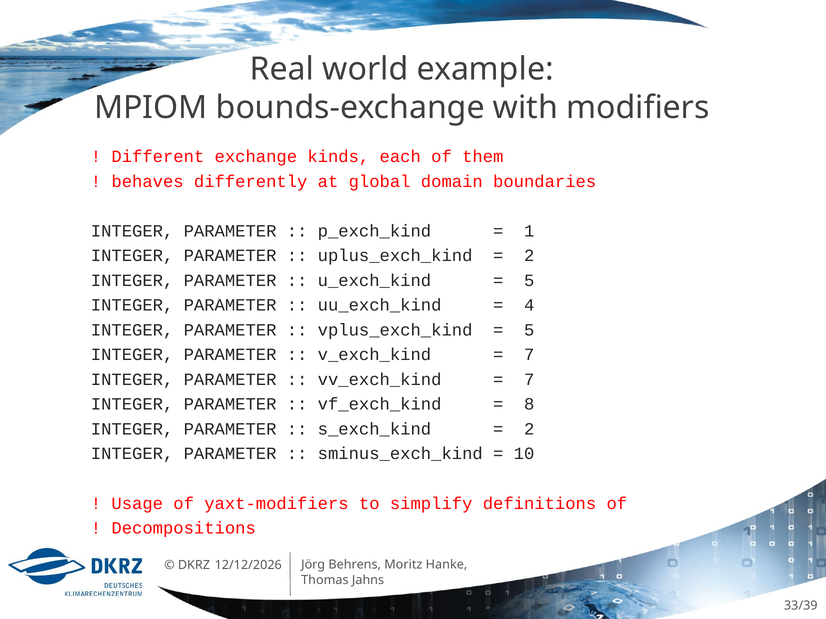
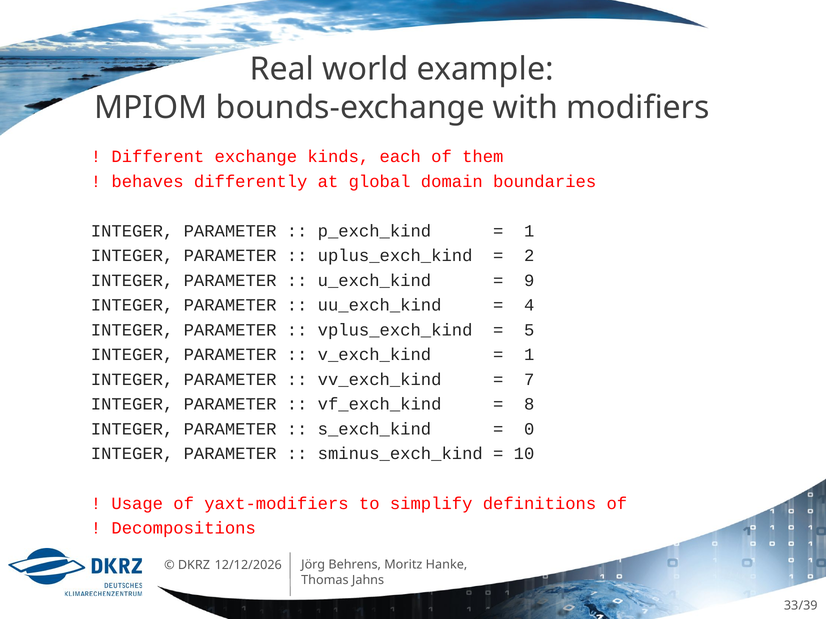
5 at (529, 281): 5 -> 9
7 at (529, 355): 7 -> 1
2 at (529, 429): 2 -> 0
